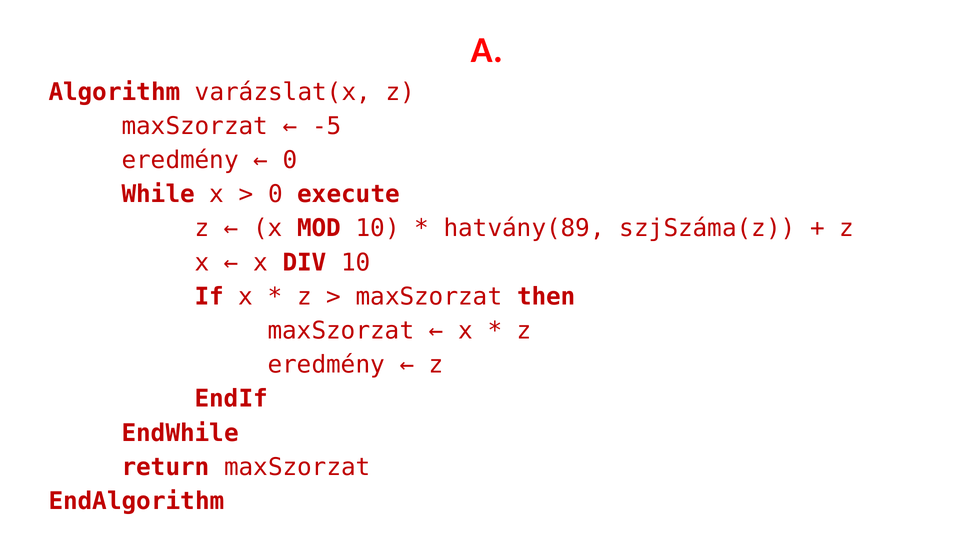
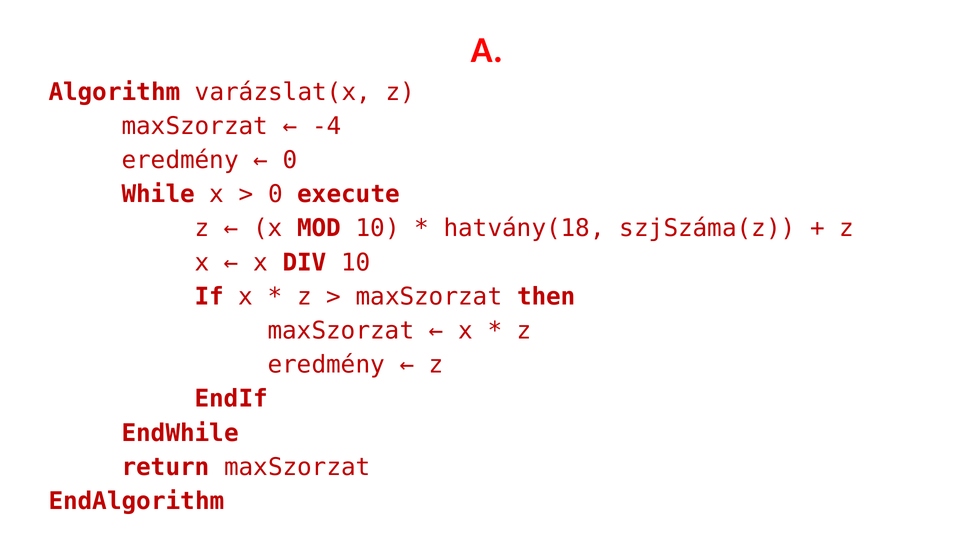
-5: -5 -> -4
hatvány(89: hatvány(89 -> hatvány(18
